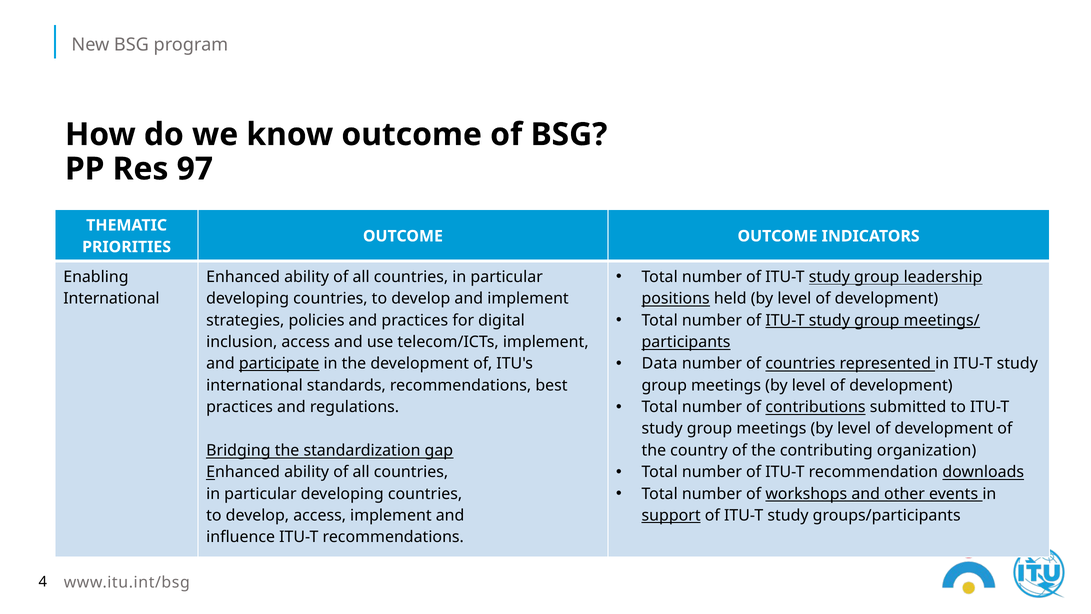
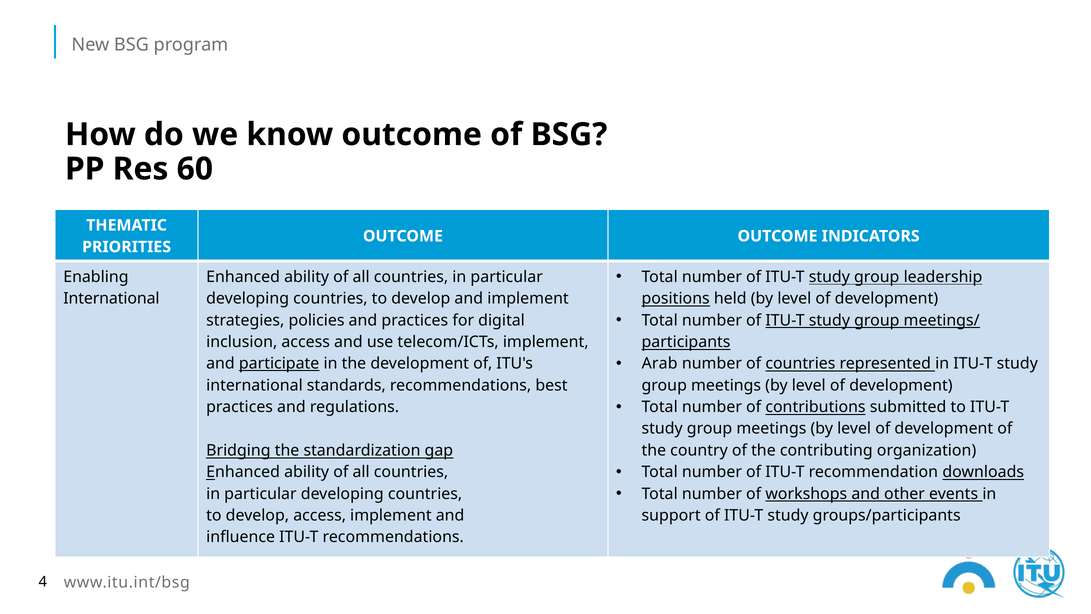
97: 97 -> 60
Data: Data -> Arab
support underline: present -> none
